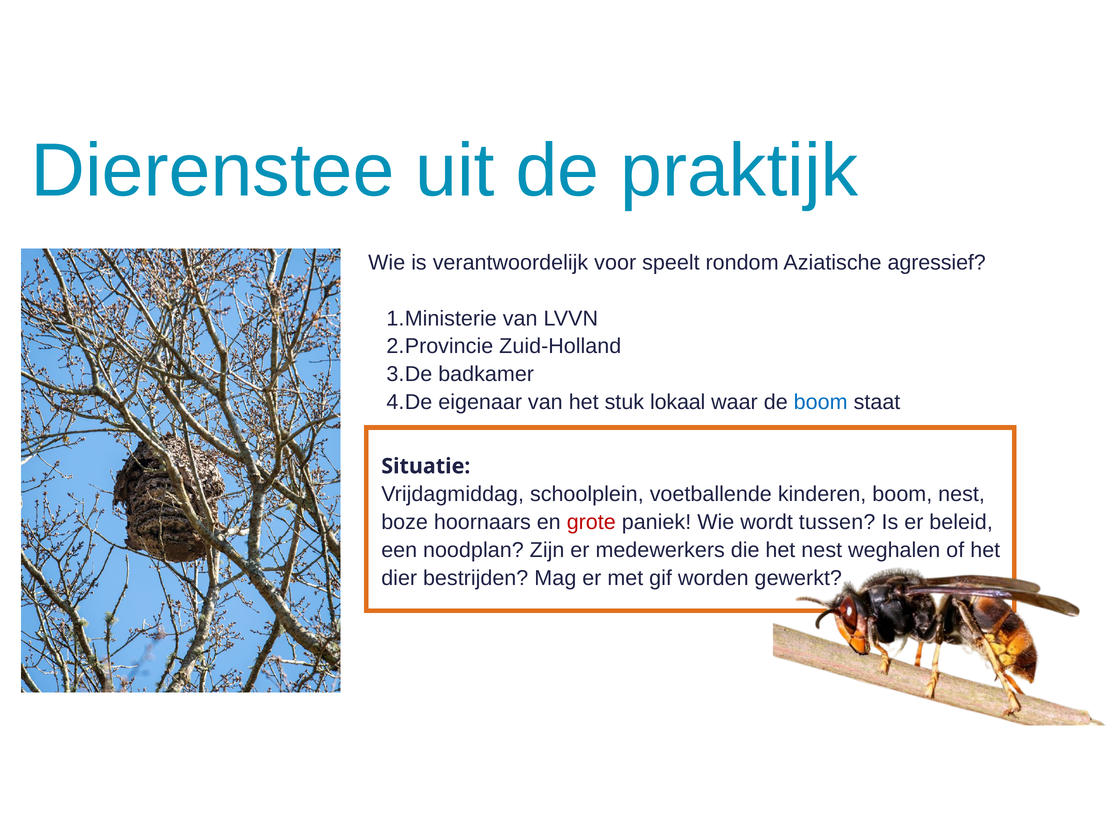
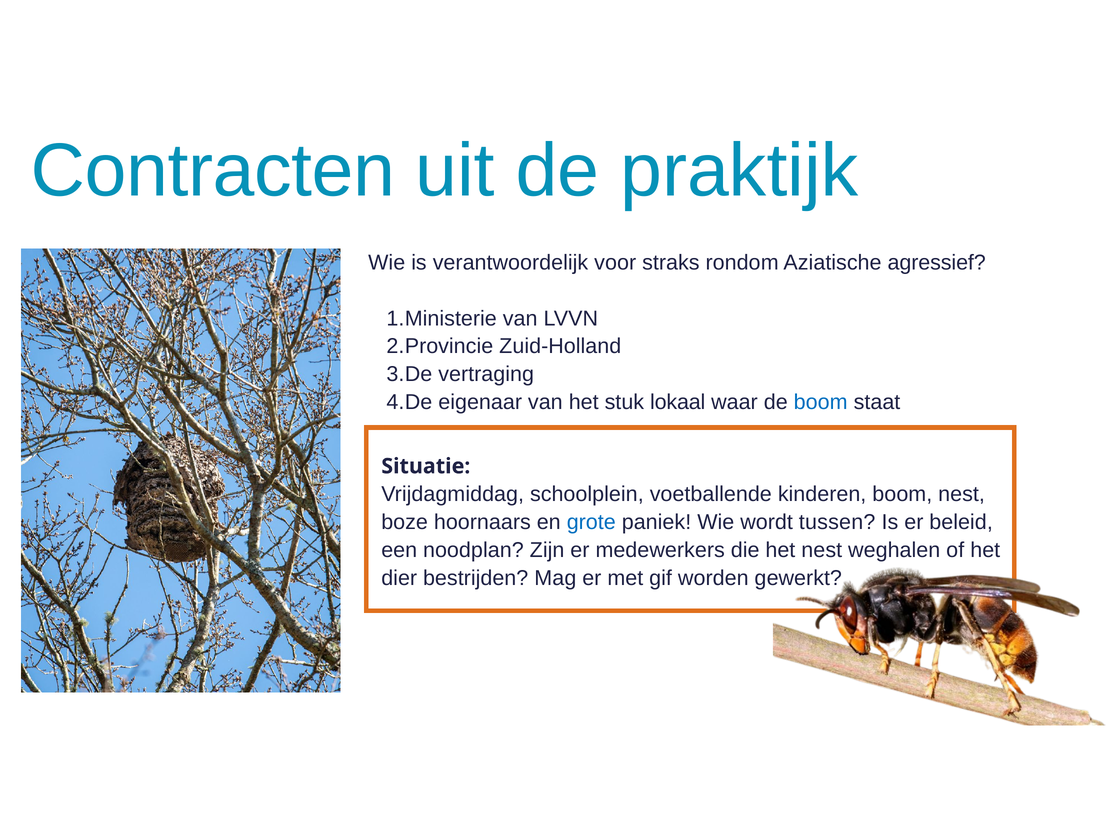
Dierenstee: Dierenstee -> Contracten
speelt: speelt -> straks
badkamer: badkamer -> vertraging
grote colour: red -> blue
